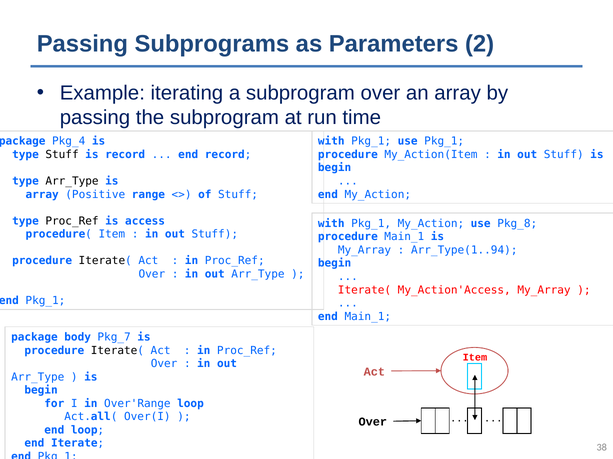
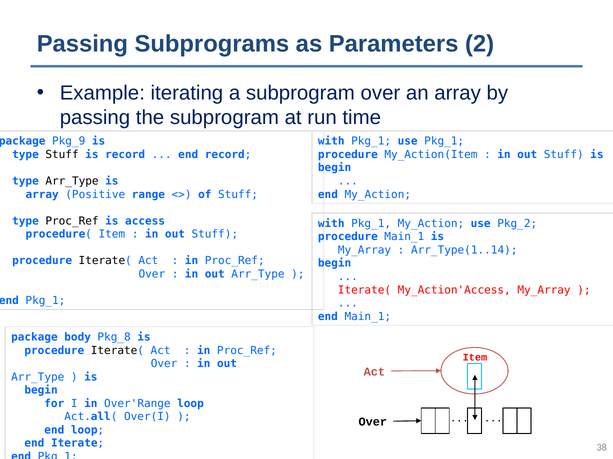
Pkg_4: Pkg_4 -> Pkg_9
Pkg_8: Pkg_8 -> Pkg_2
Arr_Type(1..94: Arr_Type(1..94 -> Arr_Type(1..14
Pkg_7: Pkg_7 -> Pkg_8
